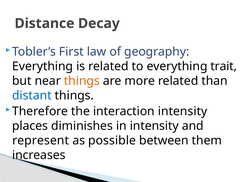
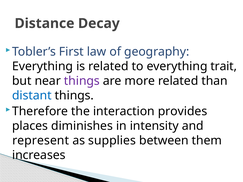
things at (82, 81) colour: orange -> purple
interaction intensity: intensity -> provides
possible: possible -> supplies
